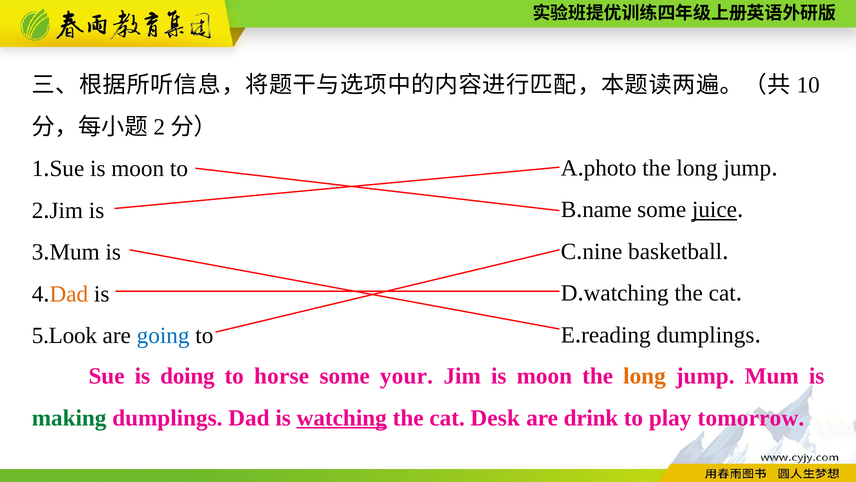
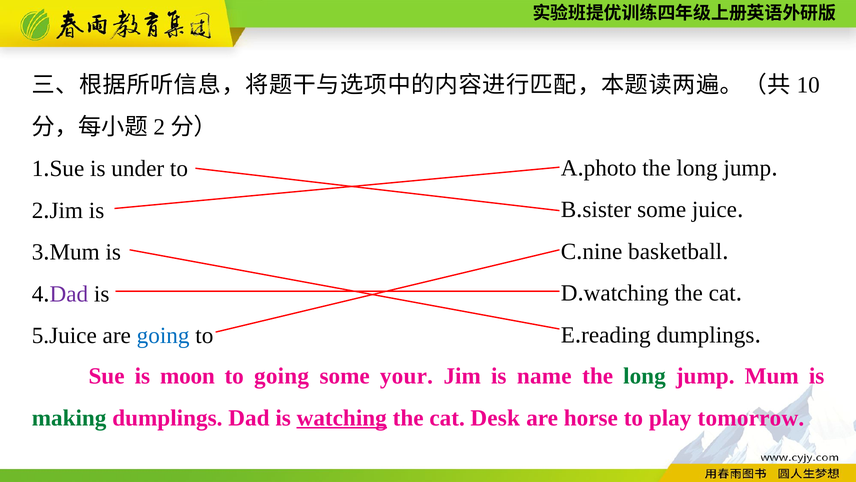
Sue is moon: moon -> under
name: name -> sister
juice underline: present -> none
Dad at (69, 294) colour: orange -> purple
5.Look: 5.Look -> 5.Juice
doing: doing -> moon
to horse: horse -> going
Jim is moon: moon -> name
long at (644, 376) colour: orange -> green
drink: drink -> horse
